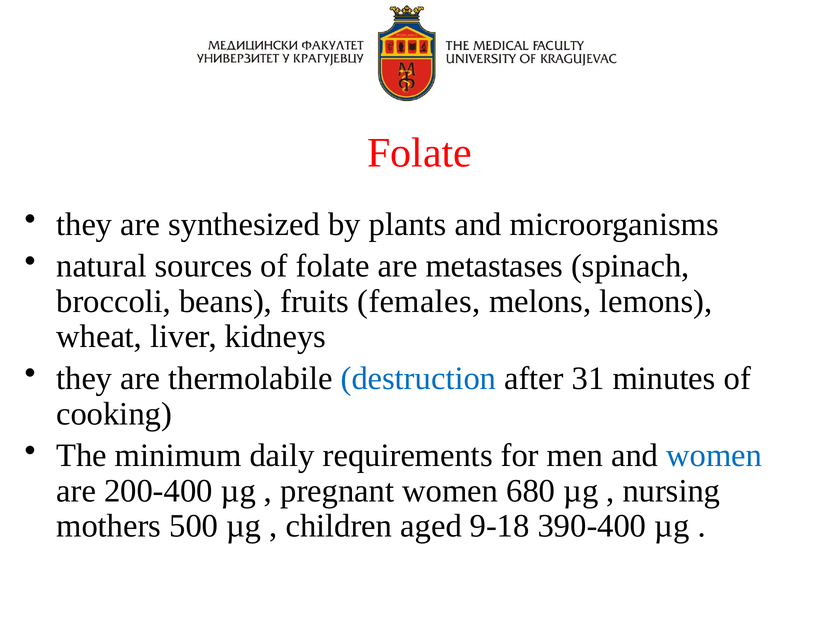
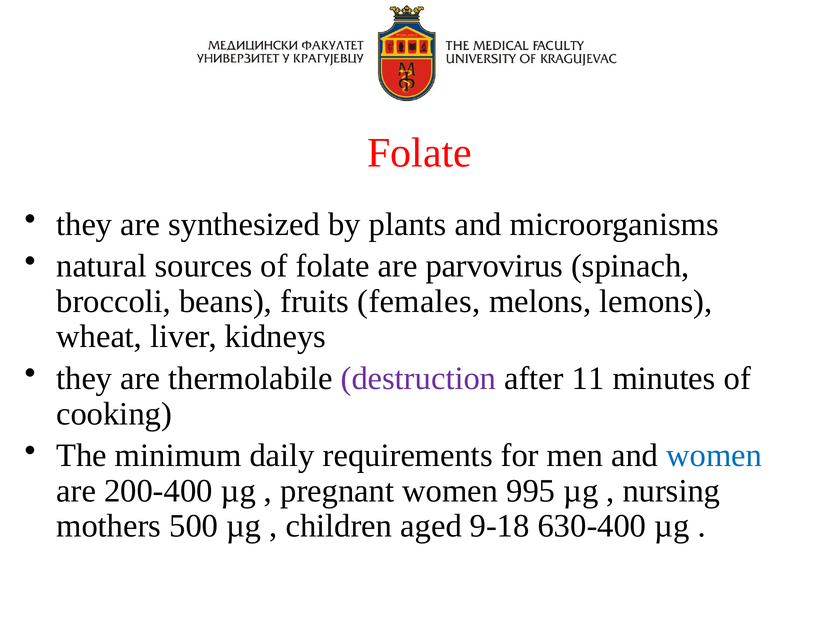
metastases: metastases -> parvovirus
destruction colour: blue -> purple
31: 31 -> 11
680: 680 -> 995
390-400: 390-400 -> 630-400
